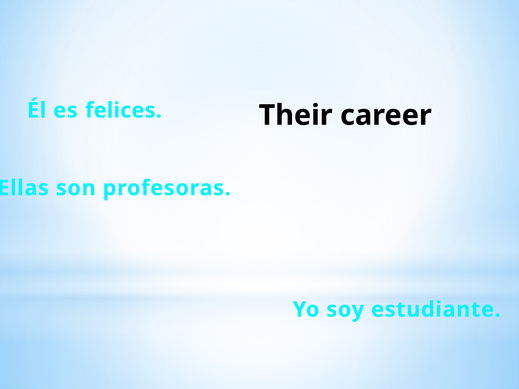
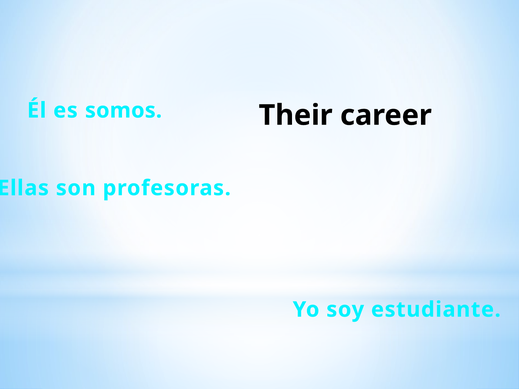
felices: felices -> somos
